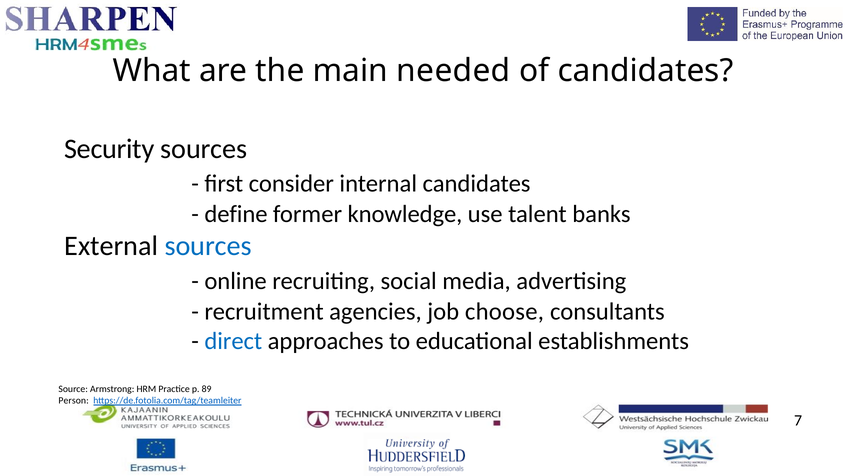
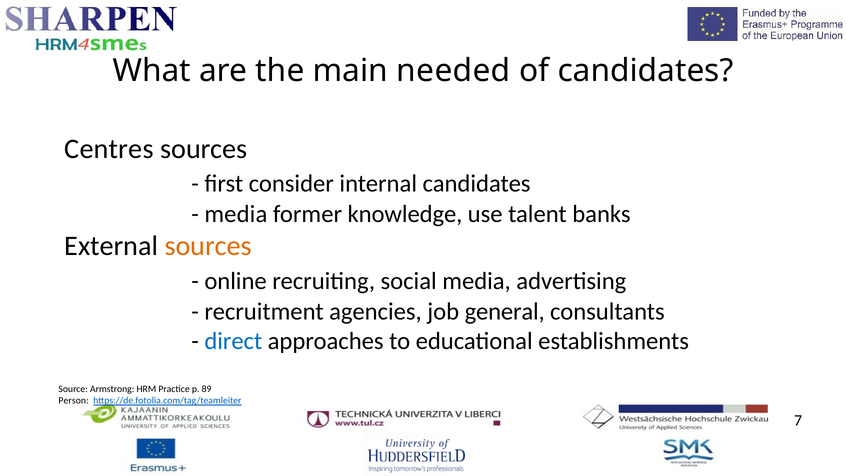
Security: Security -> Centres
define at (236, 214): define -> media
sources at (208, 246) colour: blue -> orange
choose: choose -> general
